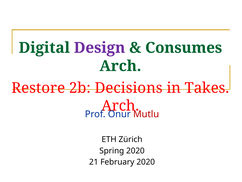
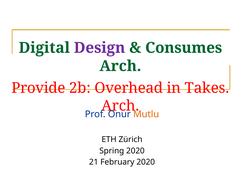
Restore: Restore -> Provide
Decisions: Decisions -> Overhead
Mutlu colour: red -> orange
